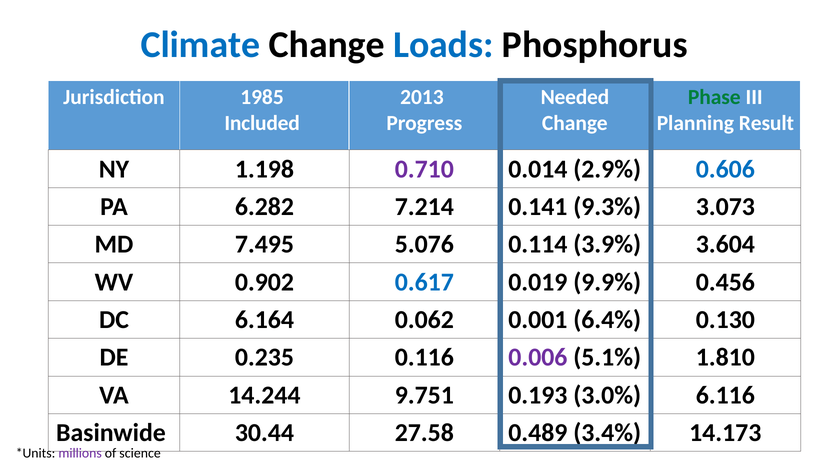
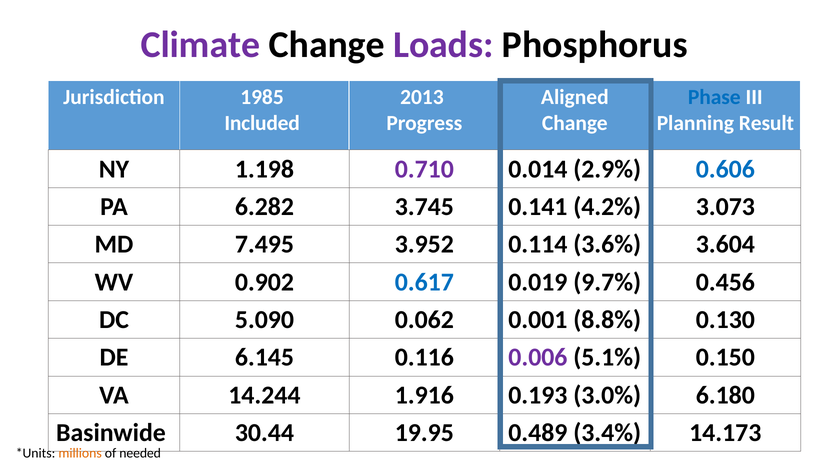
Climate colour: blue -> purple
Loads colour: blue -> purple
Needed: Needed -> Aligned
Phase colour: green -> blue
7.214: 7.214 -> 3.745
9.3%: 9.3% -> 4.2%
5.076: 5.076 -> 3.952
3.9%: 3.9% -> 3.6%
9.9%: 9.9% -> 9.7%
6.164: 6.164 -> 5.090
6.4%: 6.4% -> 8.8%
0.235: 0.235 -> 6.145
1.810: 1.810 -> 0.150
9.751: 9.751 -> 1.916
6.116: 6.116 -> 6.180
27.58: 27.58 -> 19.95
millions colour: purple -> orange
science: science -> needed
